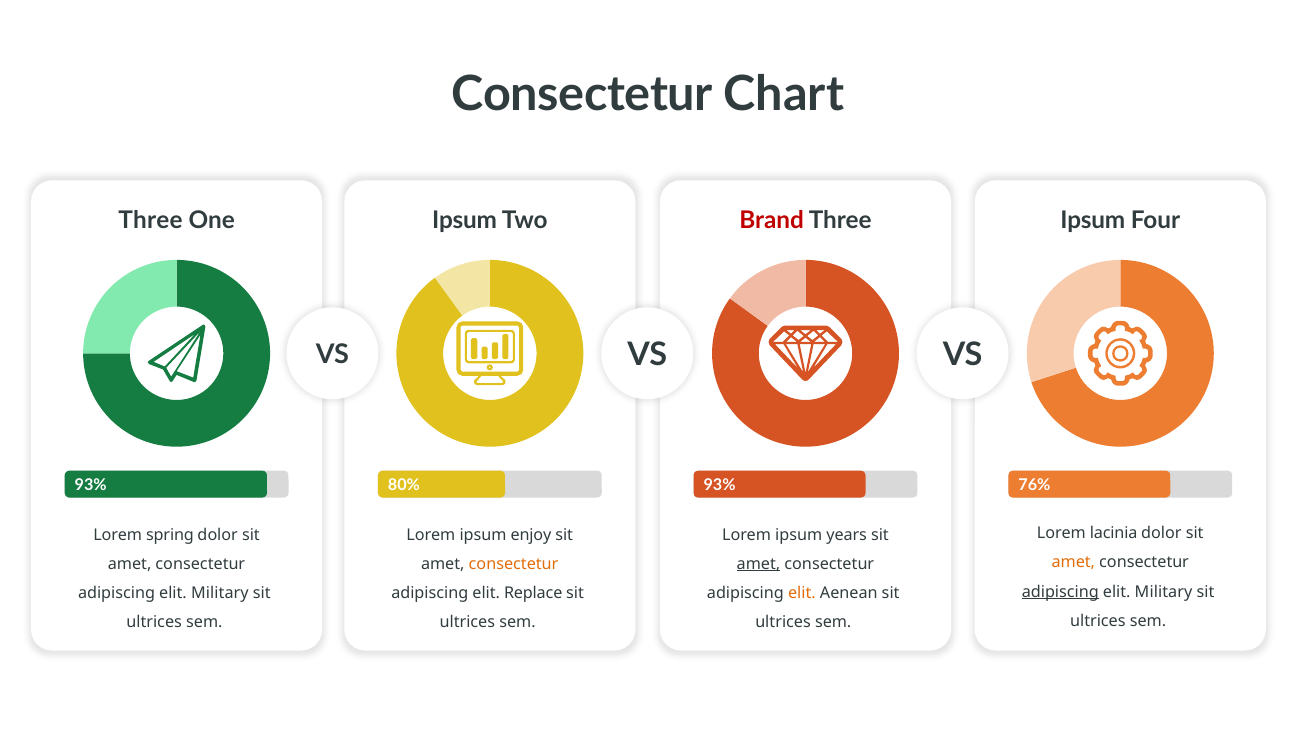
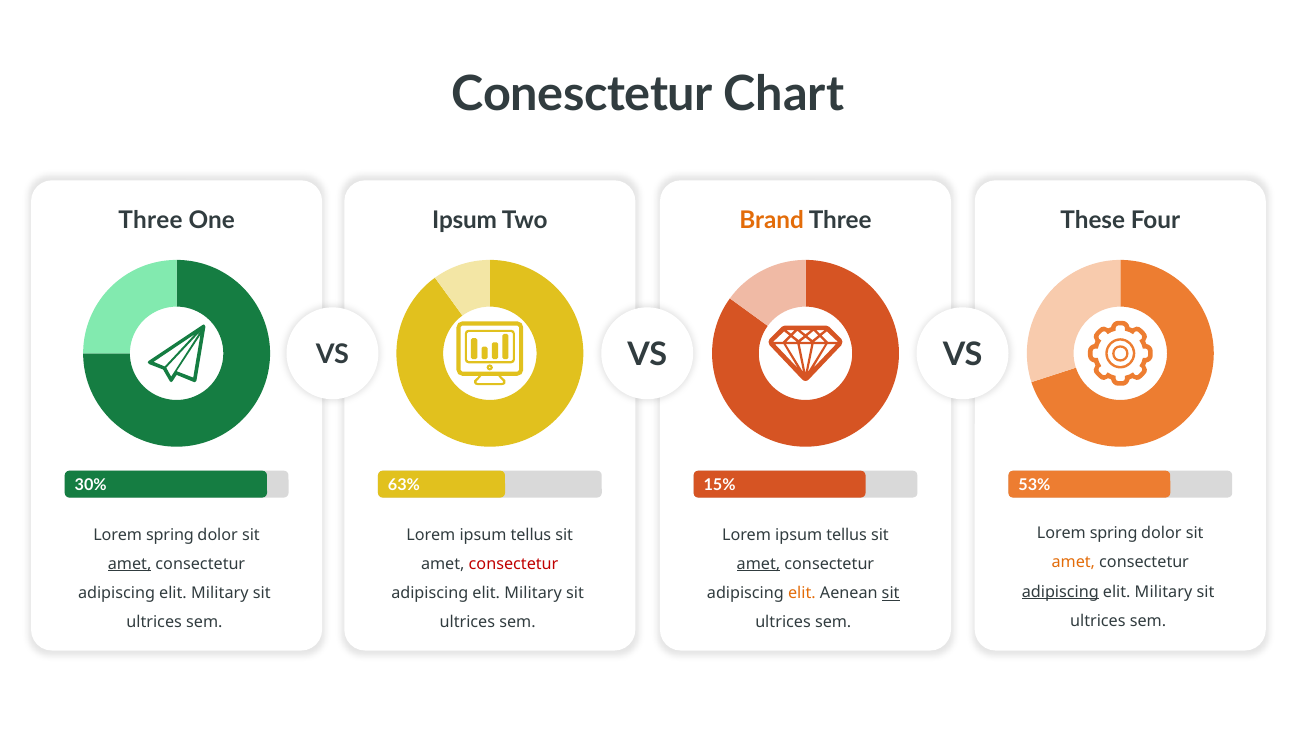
Consectetur at (582, 95): Consectetur -> Conesctetur
Brand colour: red -> orange
Three Ipsum: Ipsum -> These
93% at (91, 485): 93% -> 30%
80%: 80% -> 63%
93% at (720, 485): 93% -> 15%
76%: 76% -> 53%
lacinia at (1114, 534): lacinia -> spring
enjoy at (531, 535): enjoy -> tellus
years at (847, 535): years -> tellus
amet at (130, 564) underline: none -> present
consectetur at (514, 564) colour: orange -> red
Replace at (533, 594): Replace -> Military
sit at (891, 594) underline: none -> present
